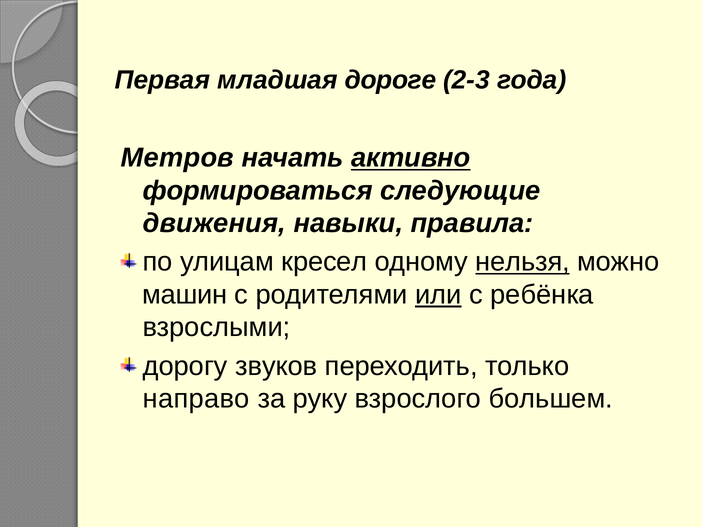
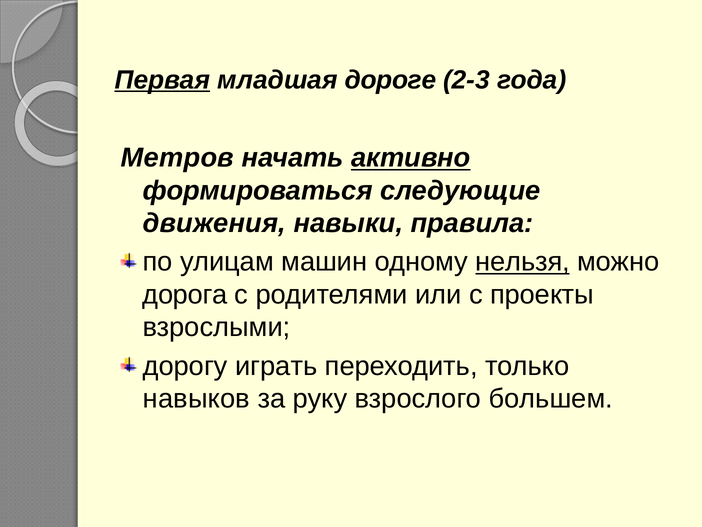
Первая underline: none -> present
кресел: кресел -> машин
машин: машин -> дорога
или underline: present -> none
ребёнка: ребёнка -> проекты
звуков: звуков -> играть
направо: направо -> навыков
